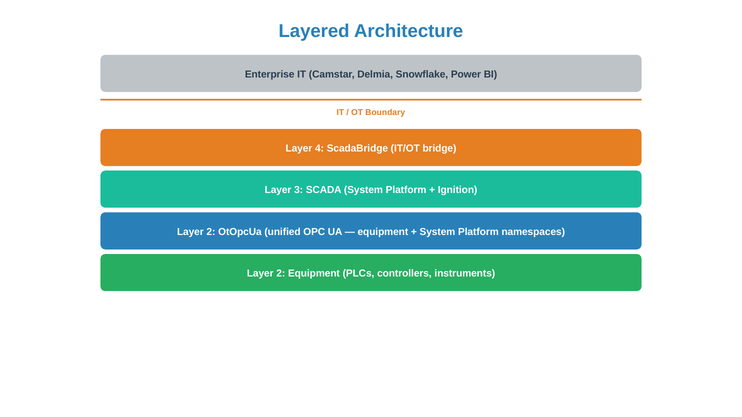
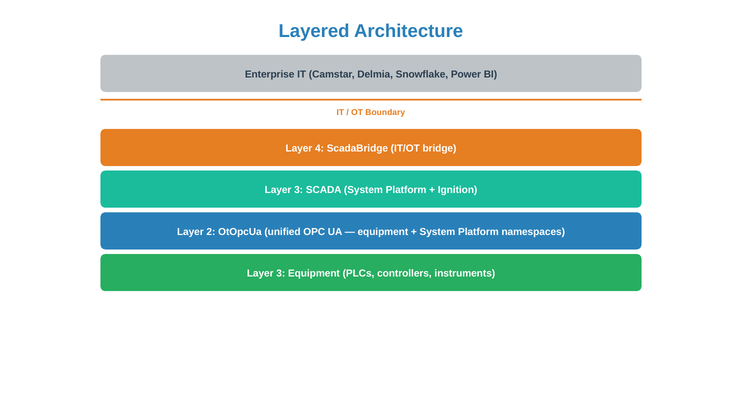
2 at (281, 274): 2 -> 3
